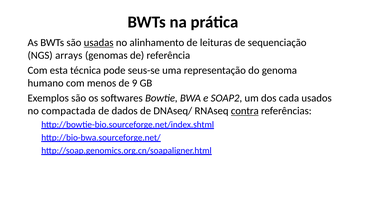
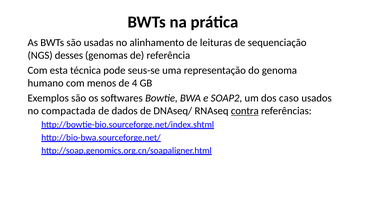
usadas underline: present -> none
arrays: arrays -> desses
9: 9 -> 4
cada: cada -> caso
